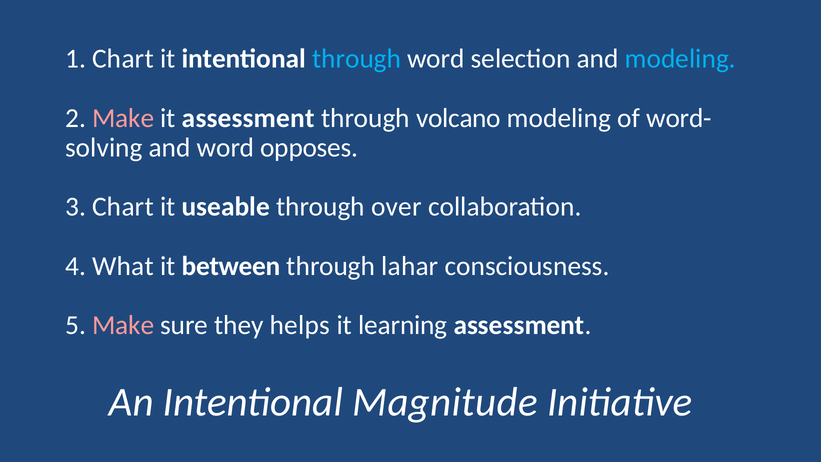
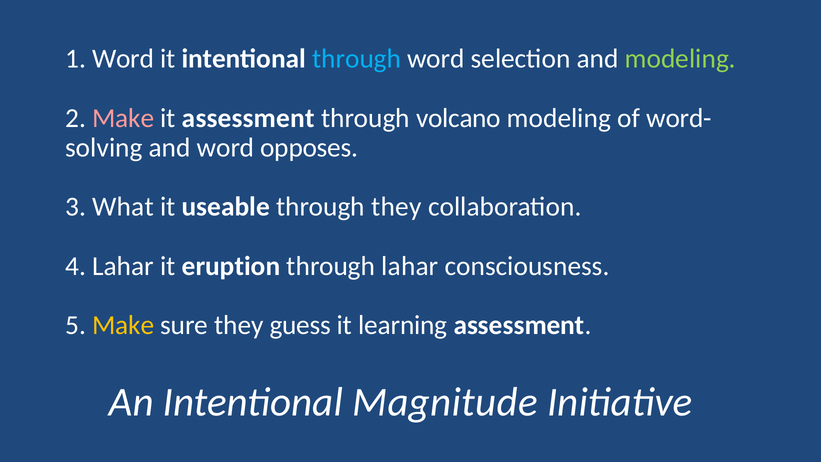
1 Chart: Chart -> Word
modeling at (680, 59) colour: light blue -> light green
3 Chart: Chart -> What
through over: over -> they
4 What: What -> Lahar
between: between -> eruption
Make at (123, 325) colour: pink -> yellow
helps: helps -> guess
